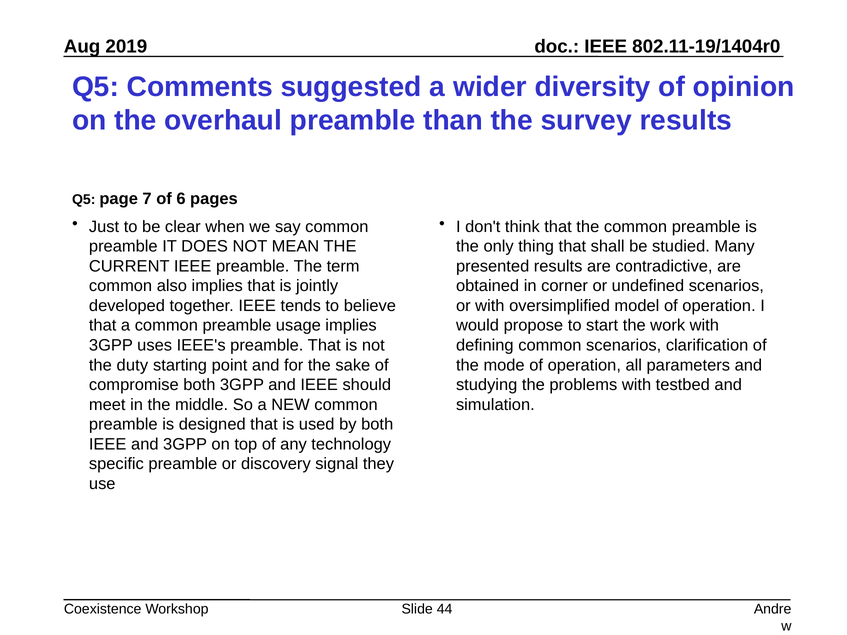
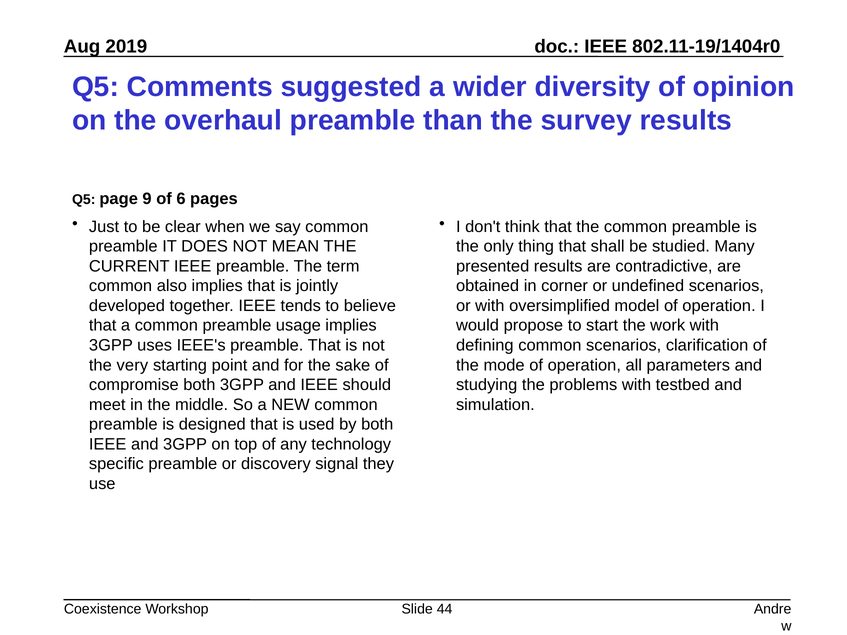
7: 7 -> 9
duty: duty -> very
